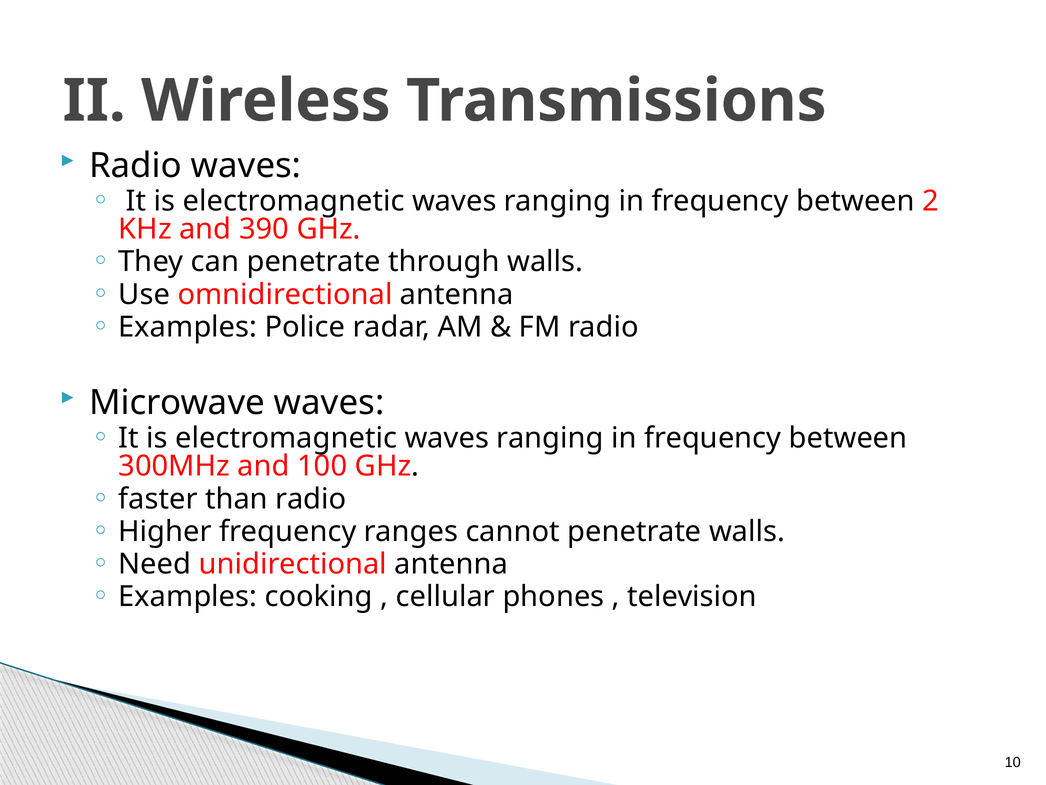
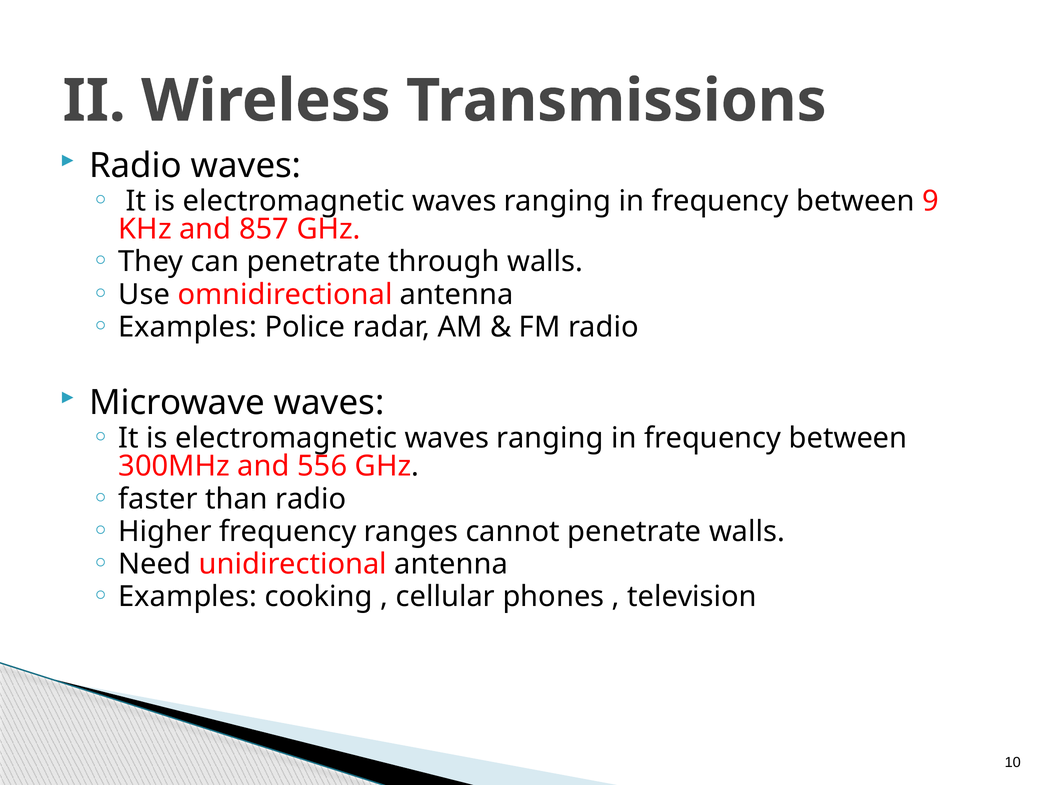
2: 2 -> 9
390: 390 -> 857
100: 100 -> 556
